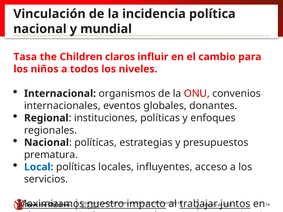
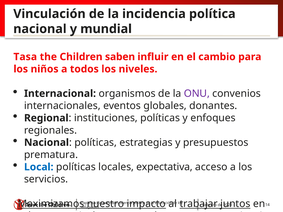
claros: claros -> saben
ONU colour: red -> purple
influyentes: influyentes -> expectativa
